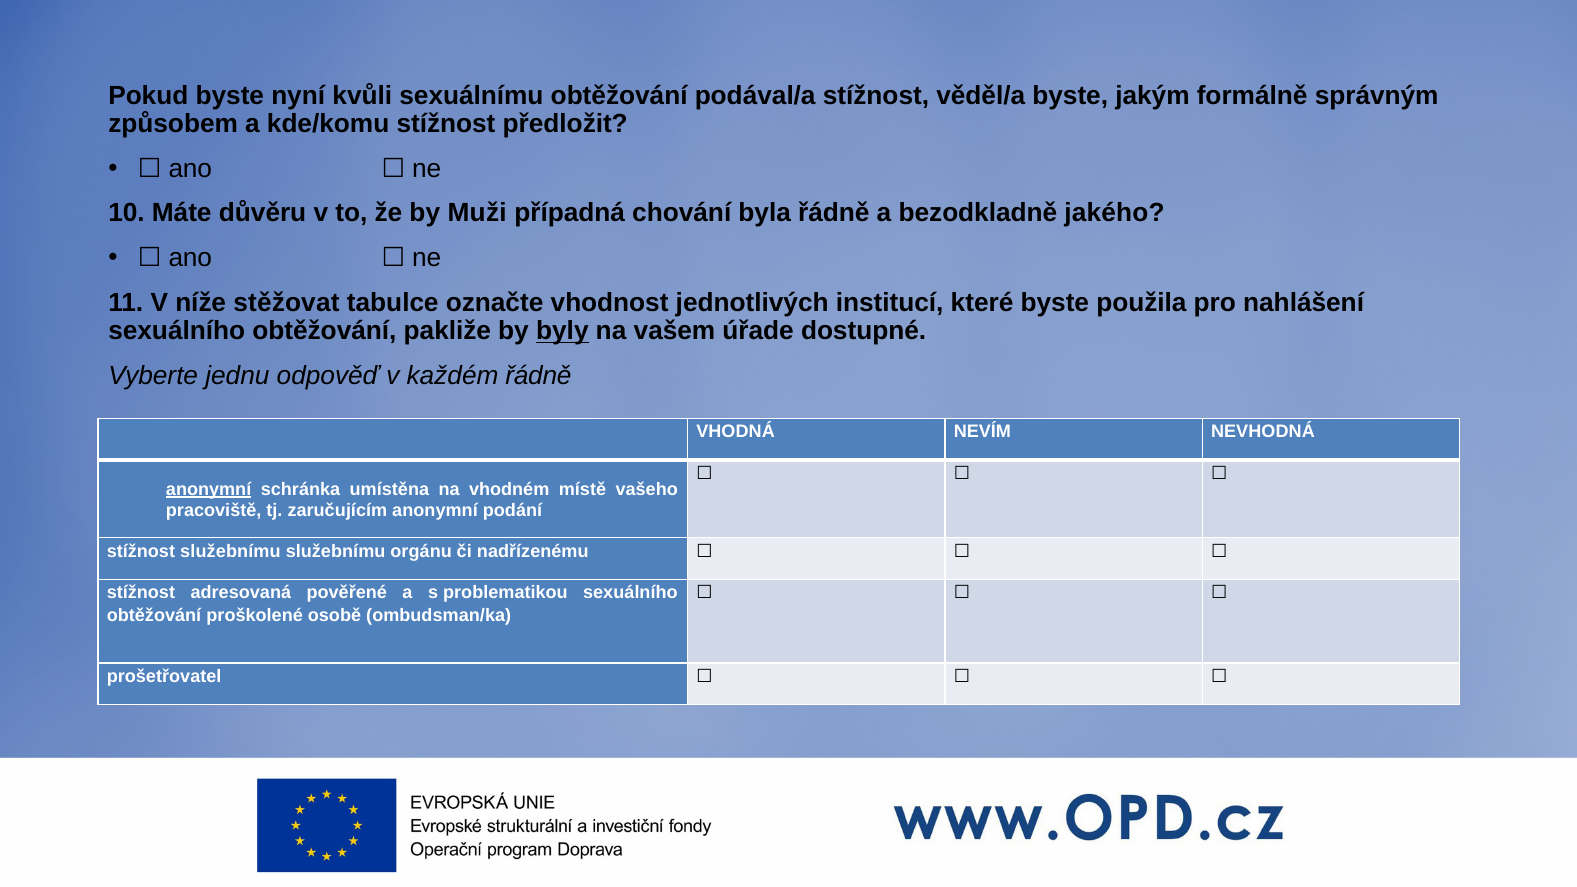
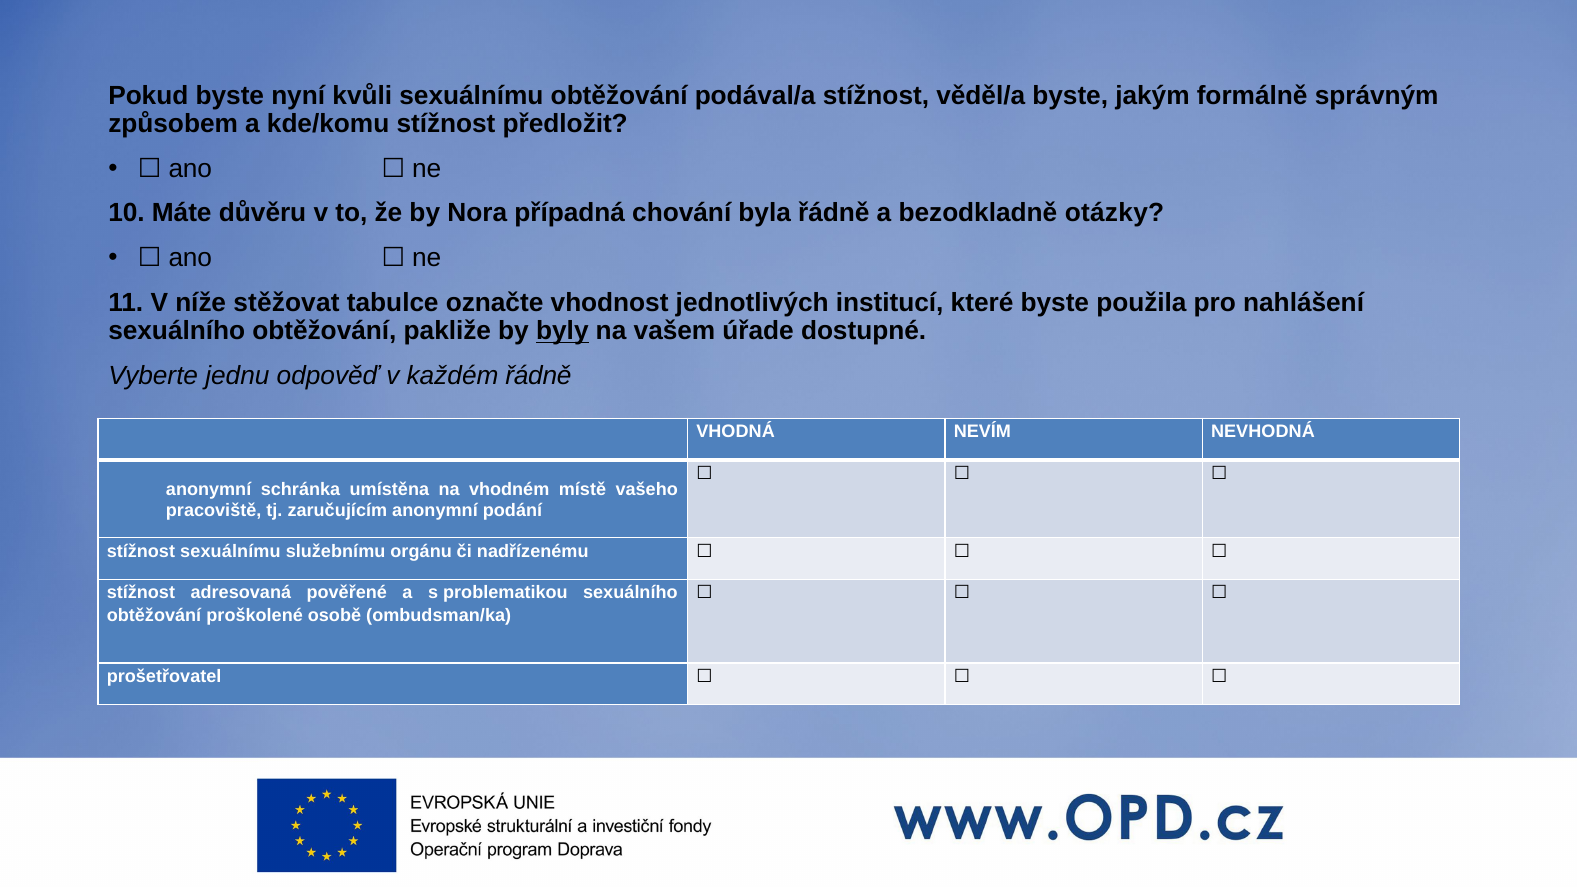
Muži: Muži -> Nora
jakého: jakého -> otázky
anonymní at (209, 489) underline: present -> none
stížnost služebnímu: služebnímu -> sexuálnímu
